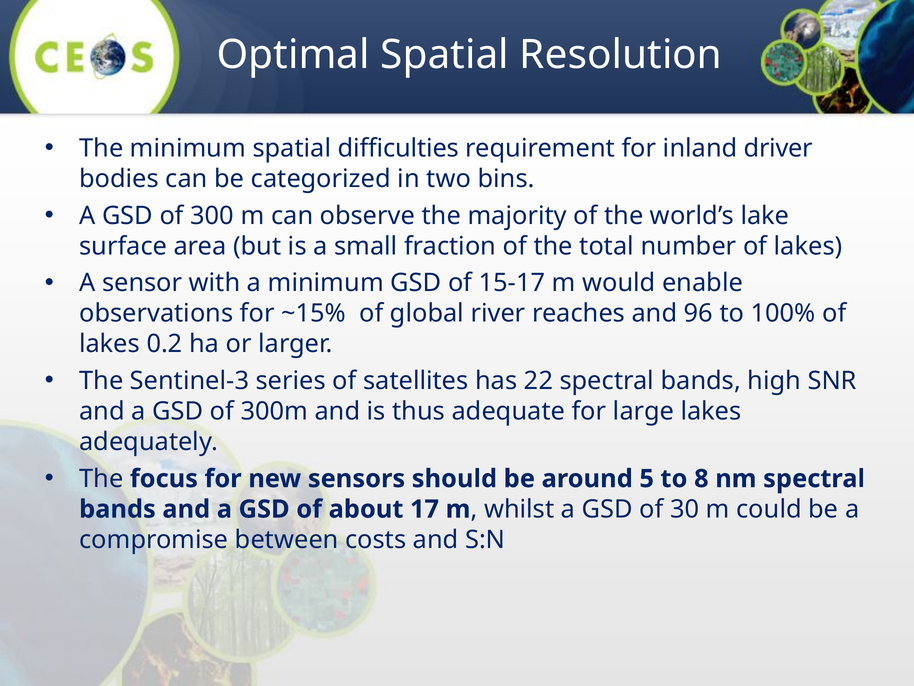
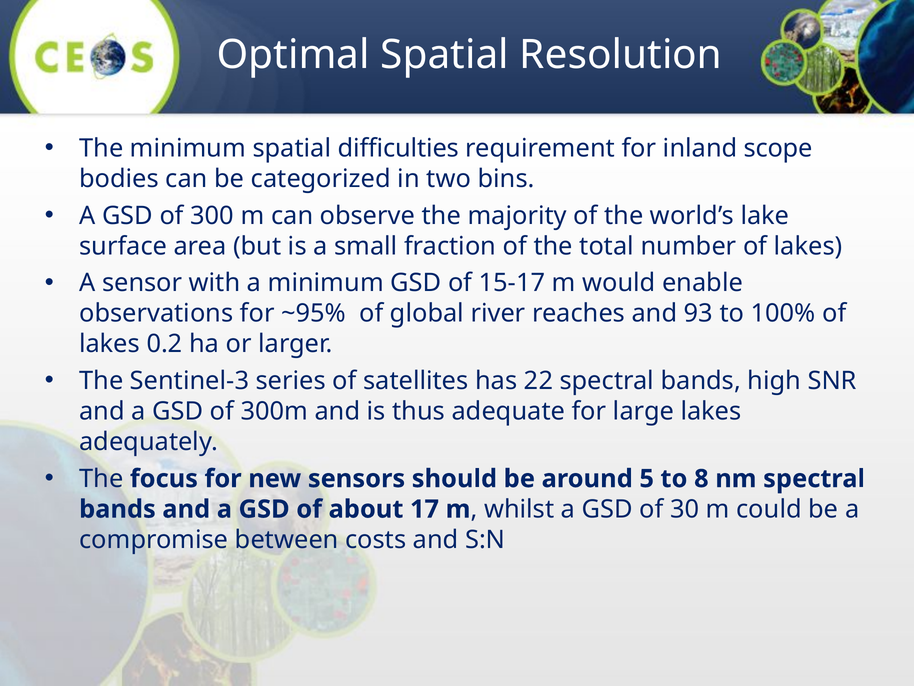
driver: driver -> scope
~15%: ~15% -> ~95%
96: 96 -> 93
